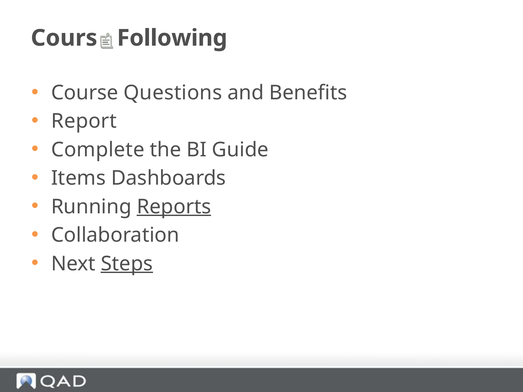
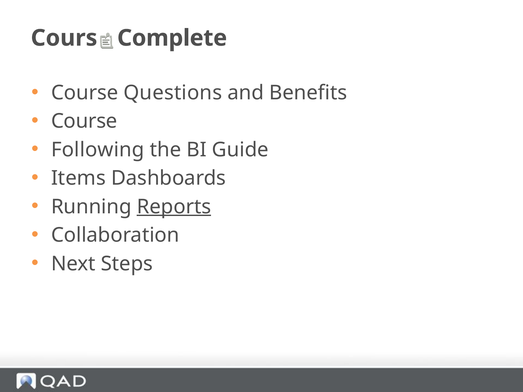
Following: Following -> Complete
Report at (84, 121): Report -> Course
Complete: Complete -> Following
Steps underline: present -> none
